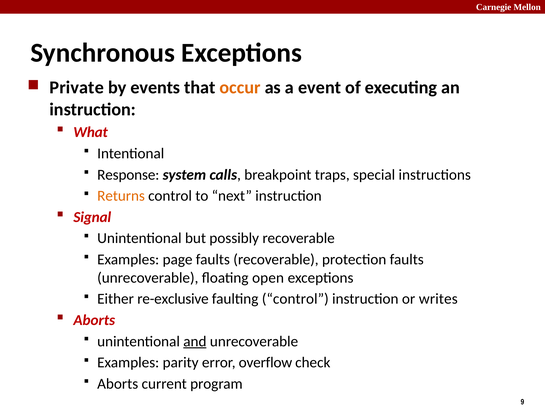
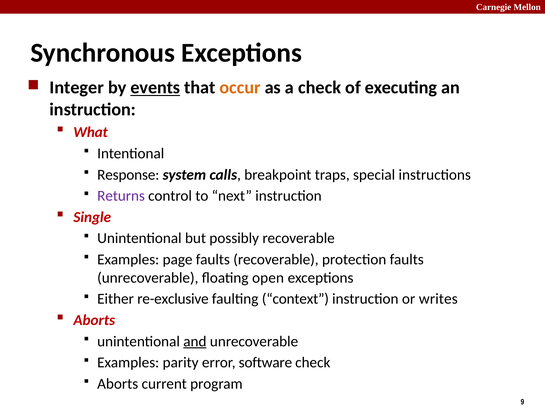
Private: Private -> Integer
events underline: none -> present
a event: event -> check
Returns colour: orange -> purple
Signal: Signal -> Single
faulting control: control -> context
overflow: overflow -> software
